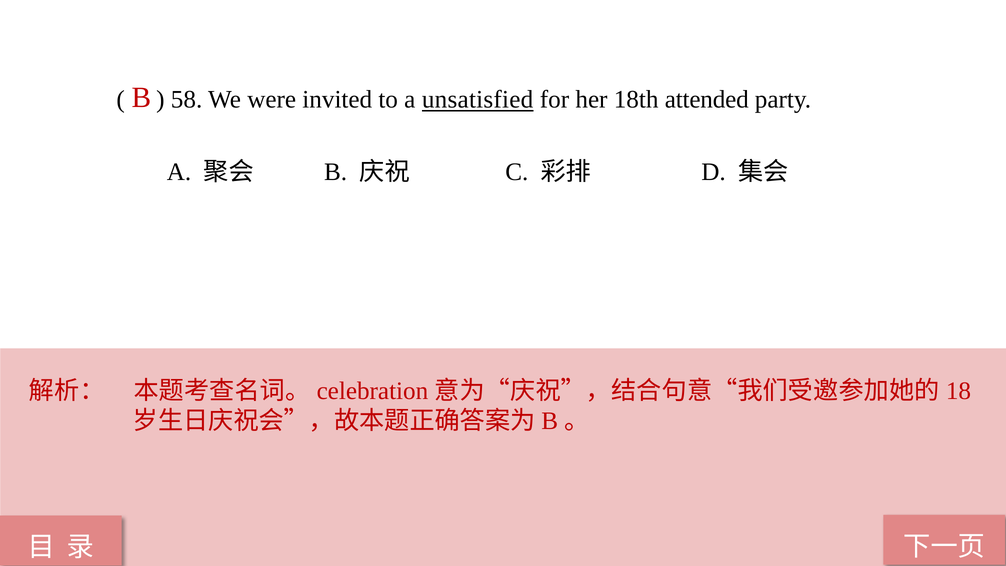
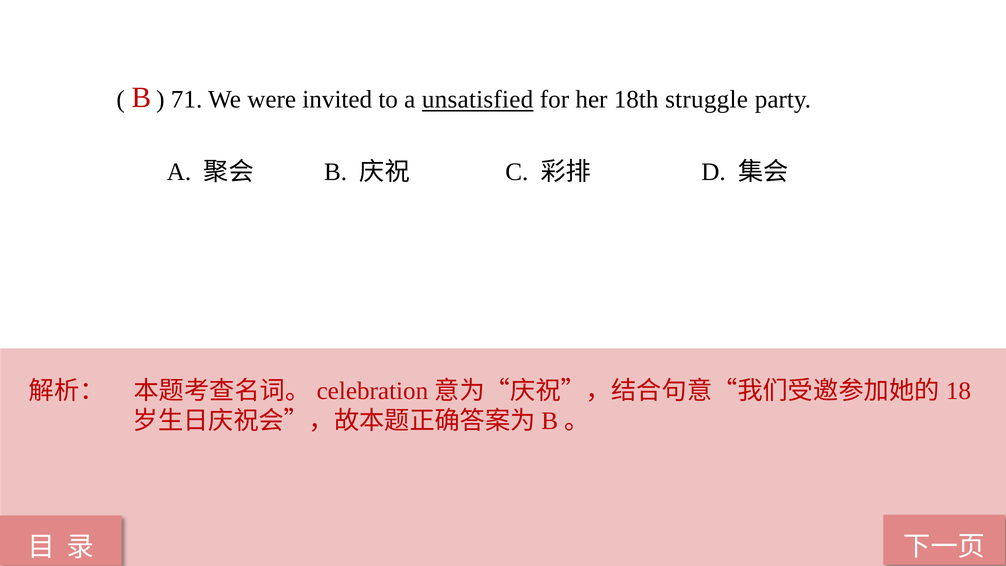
58: 58 -> 71
attended: attended -> struggle
